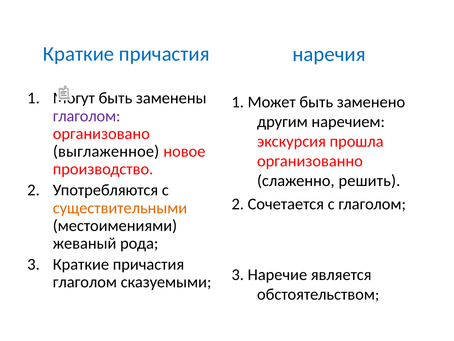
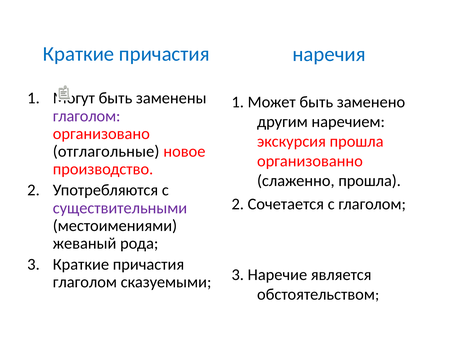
выглаженное: выглаженное -> отглагольные
слаженно решить: решить -> прошла
существительными colour: orange -> purple
